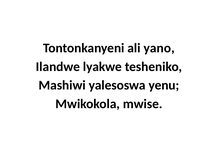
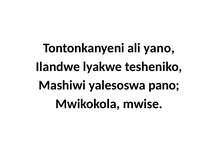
yenu: yenu -> pano
